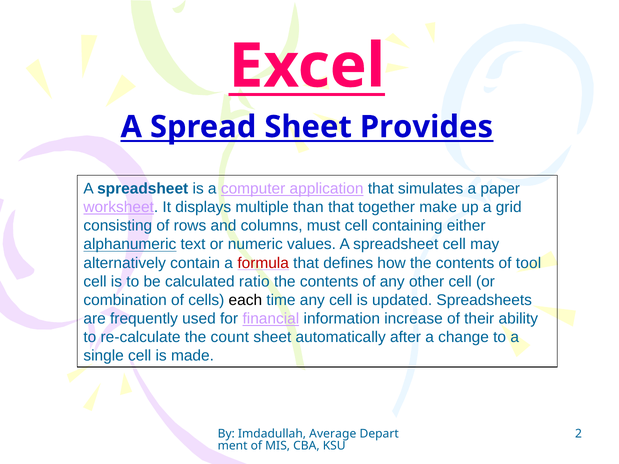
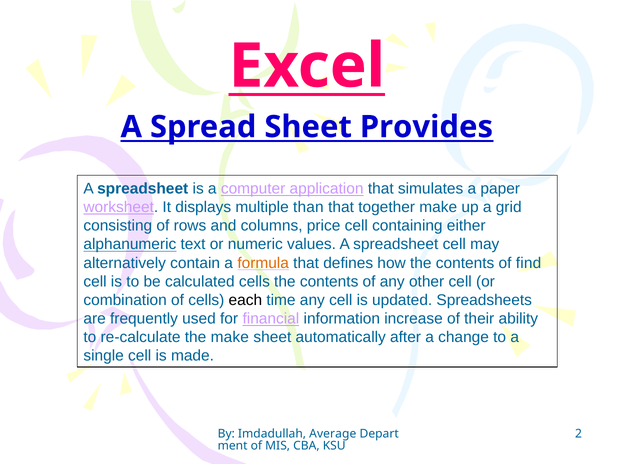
must: must -> price
formula colour: red -> orange
tool: tool -> find
calculated ratio: ratio -> cells
the count: count -> make
